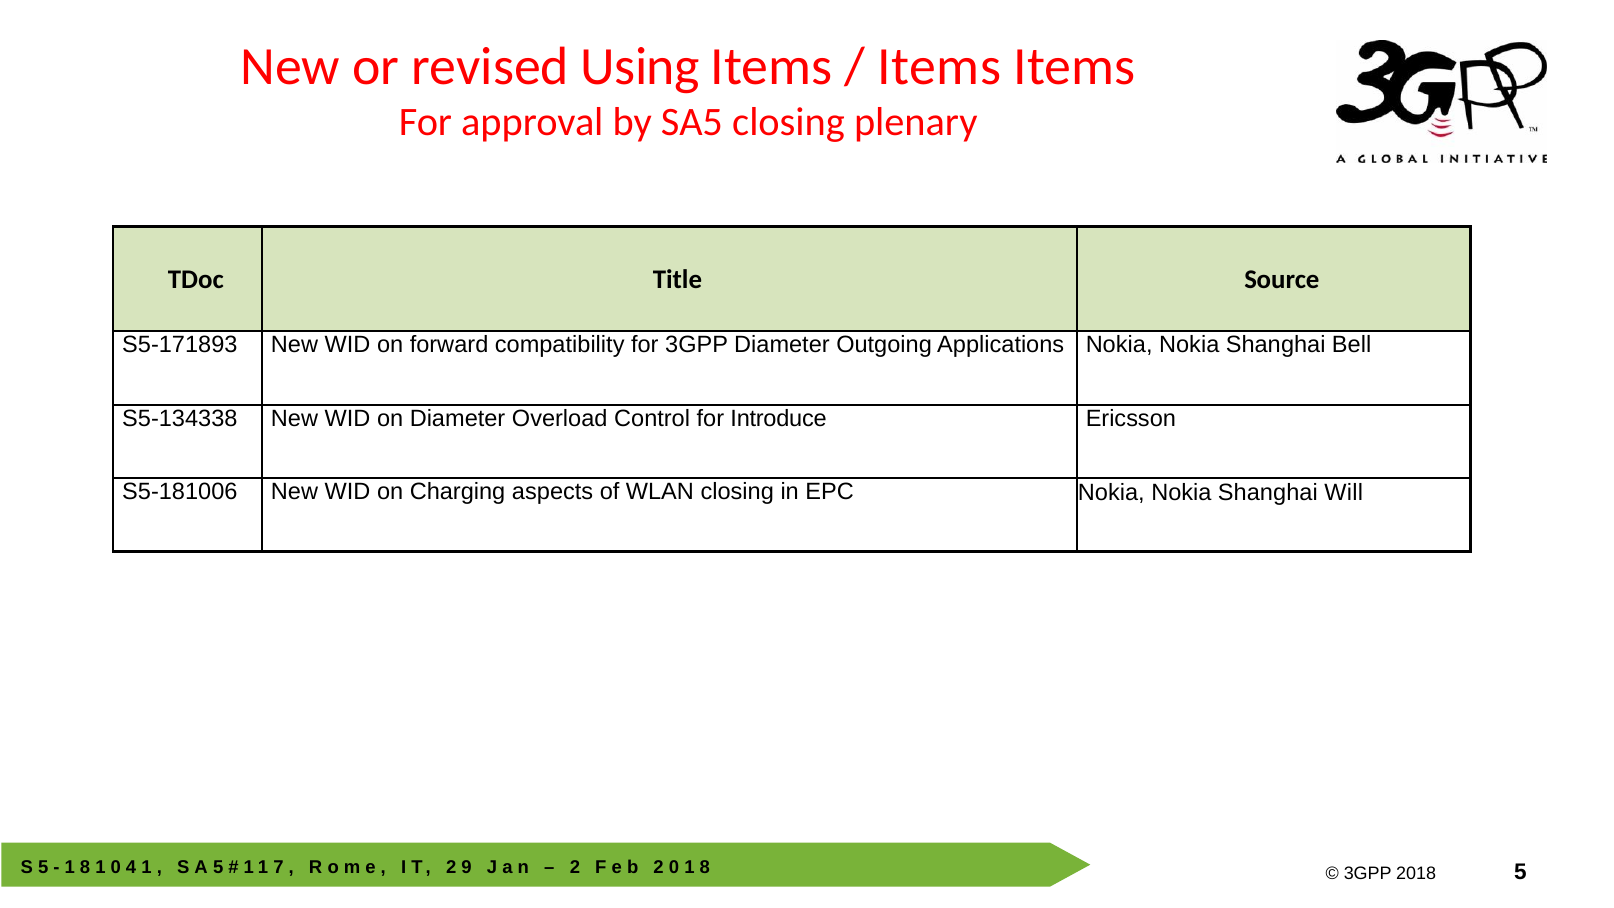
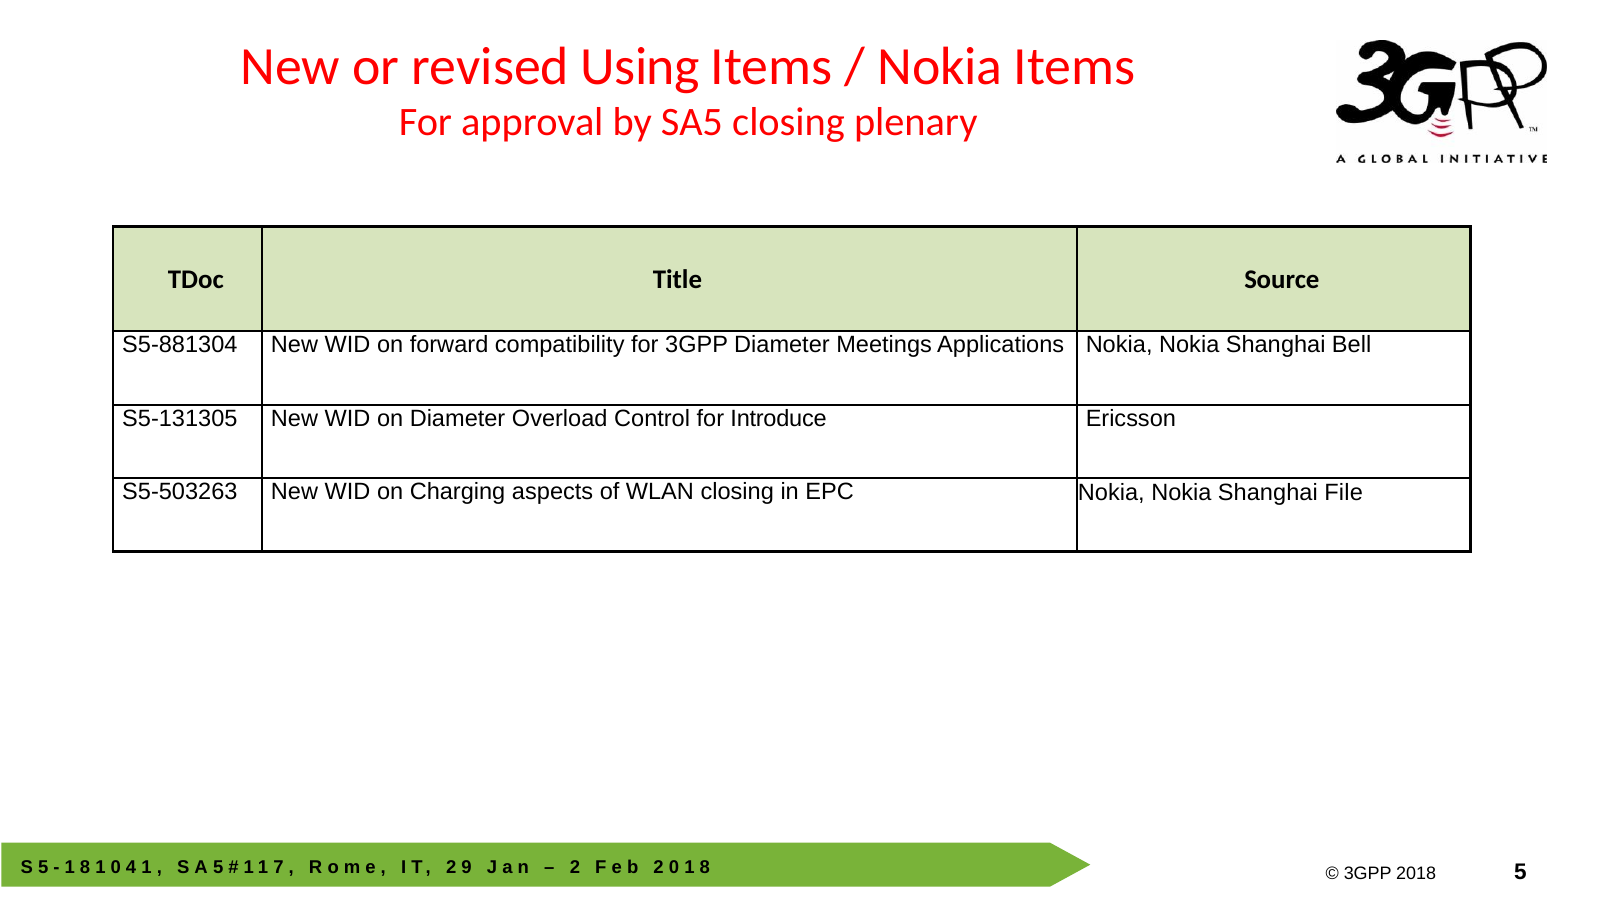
Items at (939, 66): Items -> Nokia
S5-171893: S5-171893 -> S5-881304
Outgoing: Outgoing -> Meetings
S5-134338: S5-134338 -> S5-131305
S5-181006: S5-181006 -> S5-503263
Will: Will -> File
